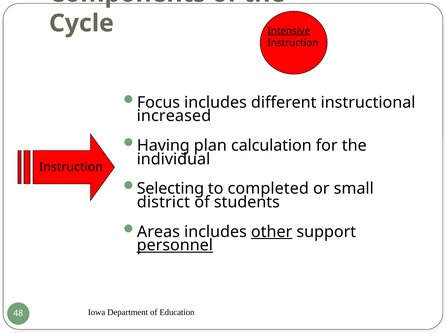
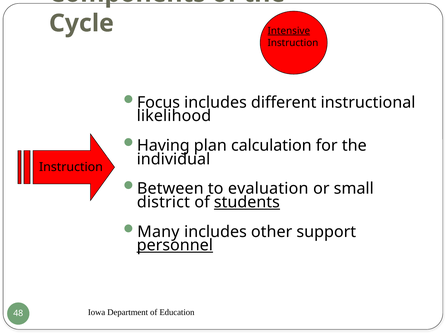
increased: increased -> likelihood
Selecting: Selecting -> Between
completed: completed -> evaluation
students underline: none -> present
Areas: Areas -> Many
other underline: present -> none
